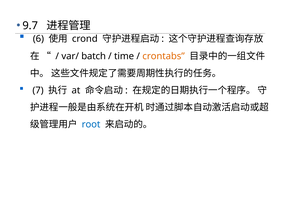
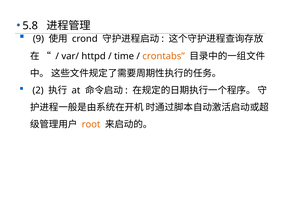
9.7: 9.7 -> 5.8
6: 6 -> 9
batch: batch -> httpd
7: 7 -> 2
root colour: blue -> orange
